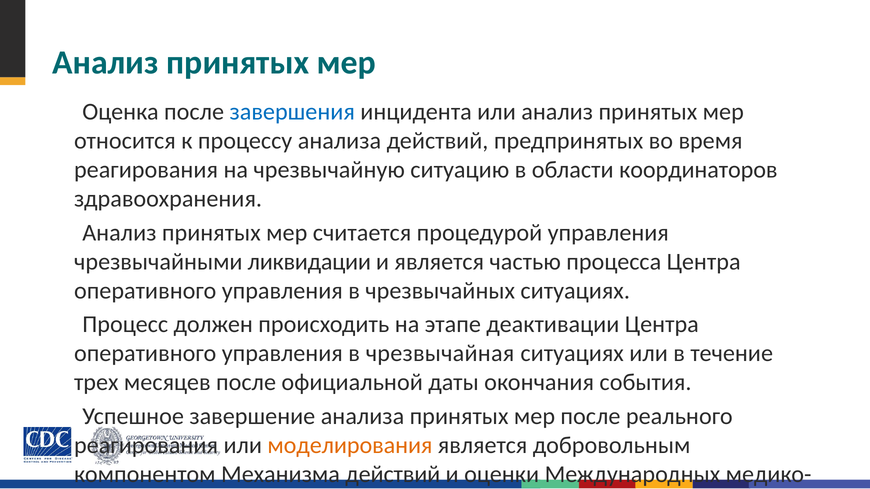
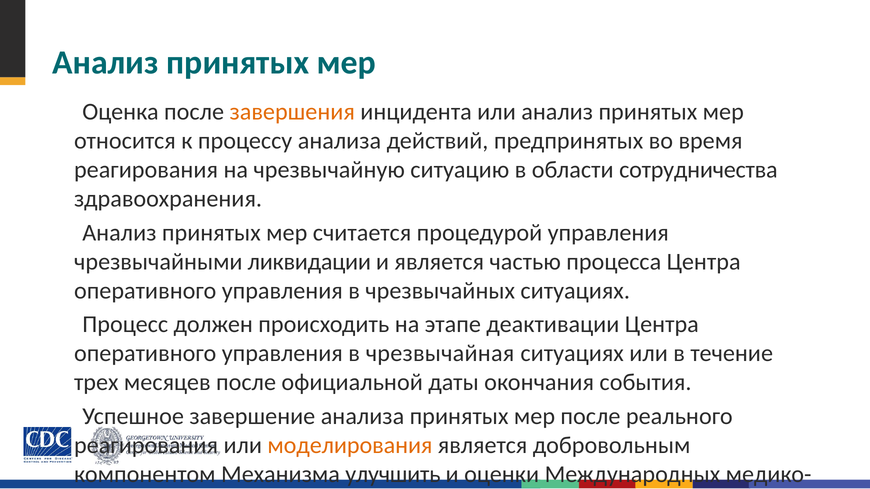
завершения colour: blue -> orange
координаторов: координаторов -> сотрудничества
Механизма действий: действий -> улучшить
